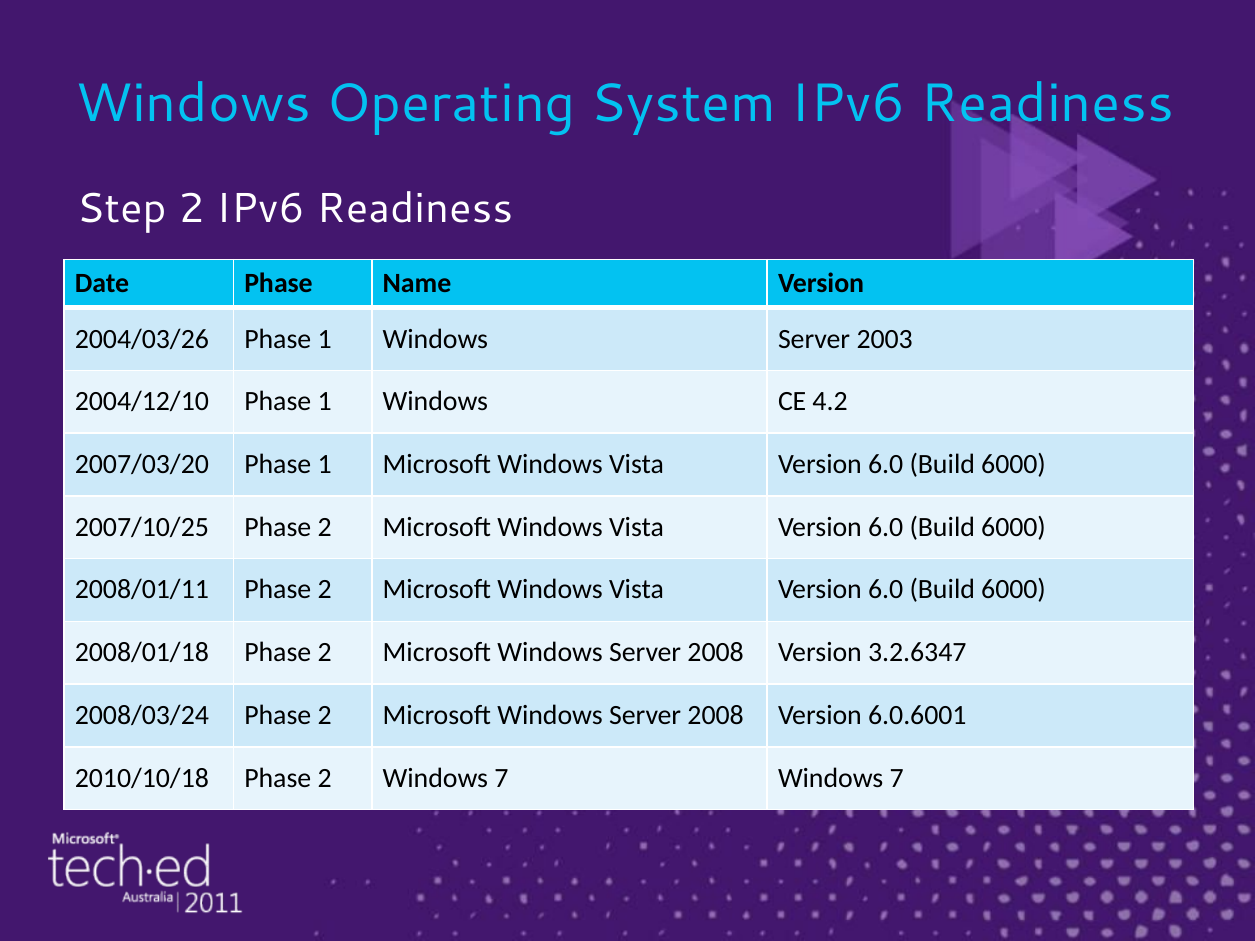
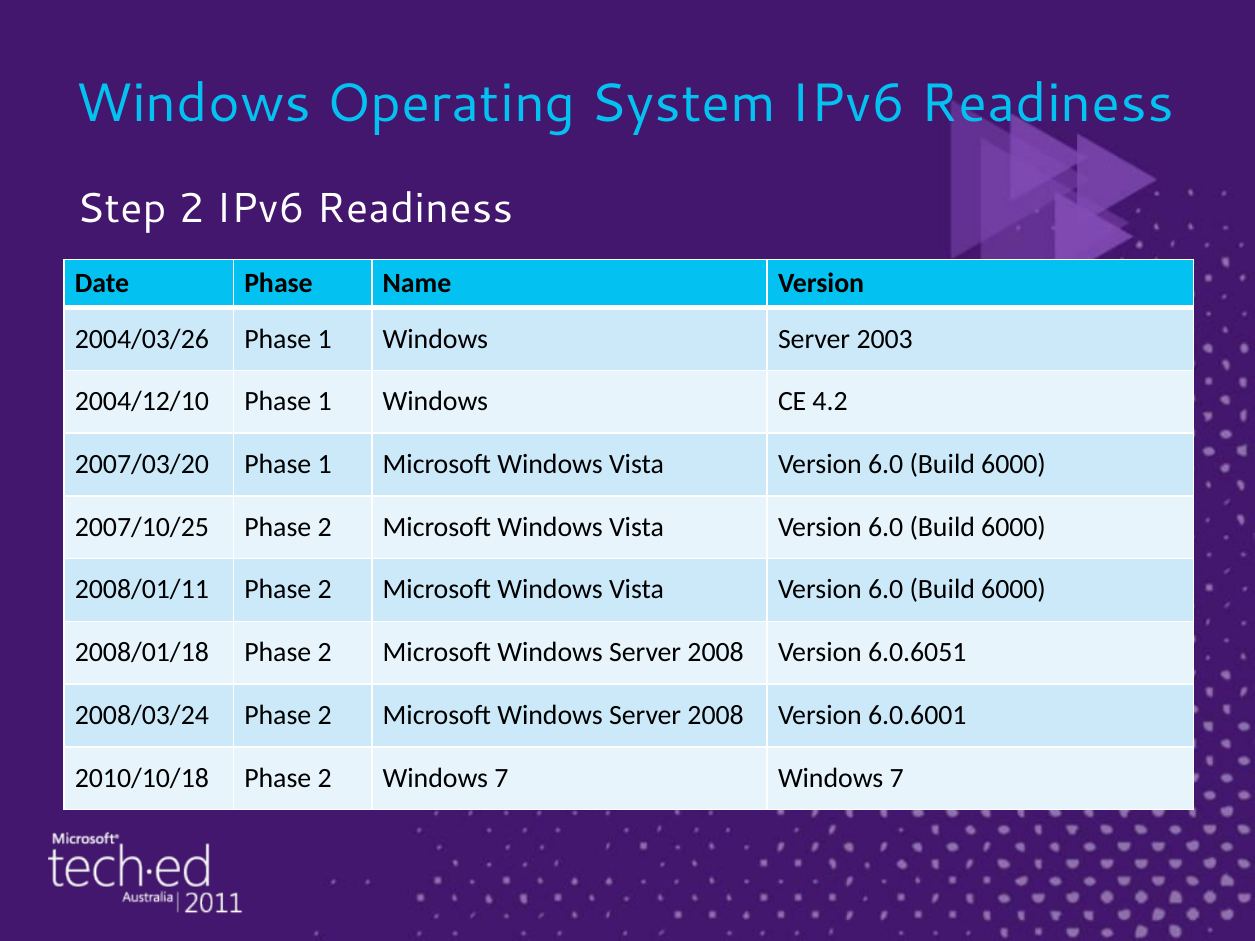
3.2.6347: 3.2.6347 -> 6.0.6051
